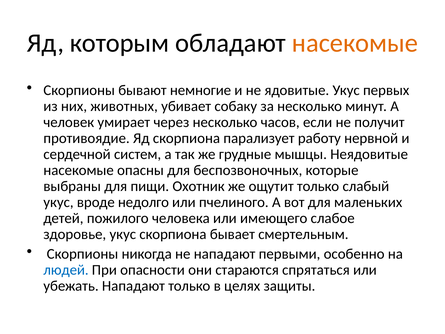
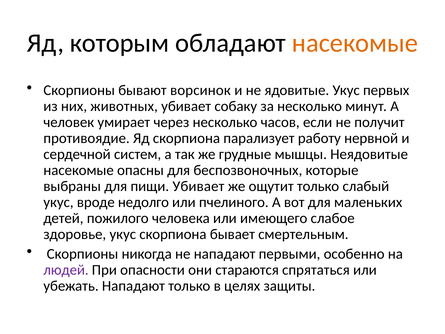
немногие: немногие -> ворсинок
пищи Охотник: Охотник -> Убивает
людей colour: blue -> purple
